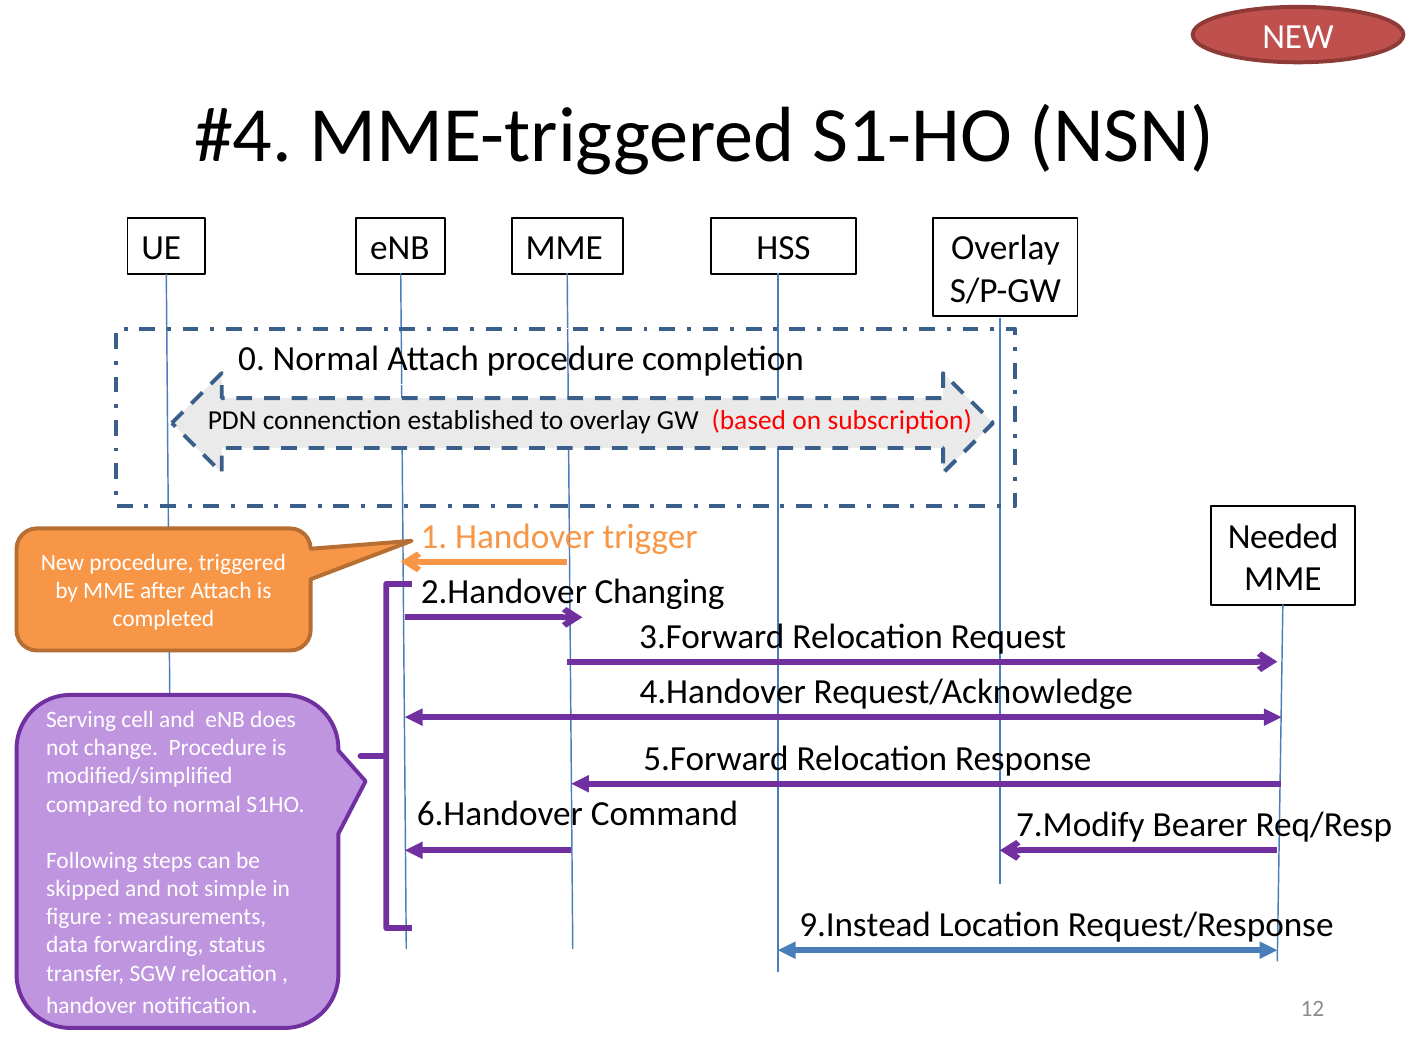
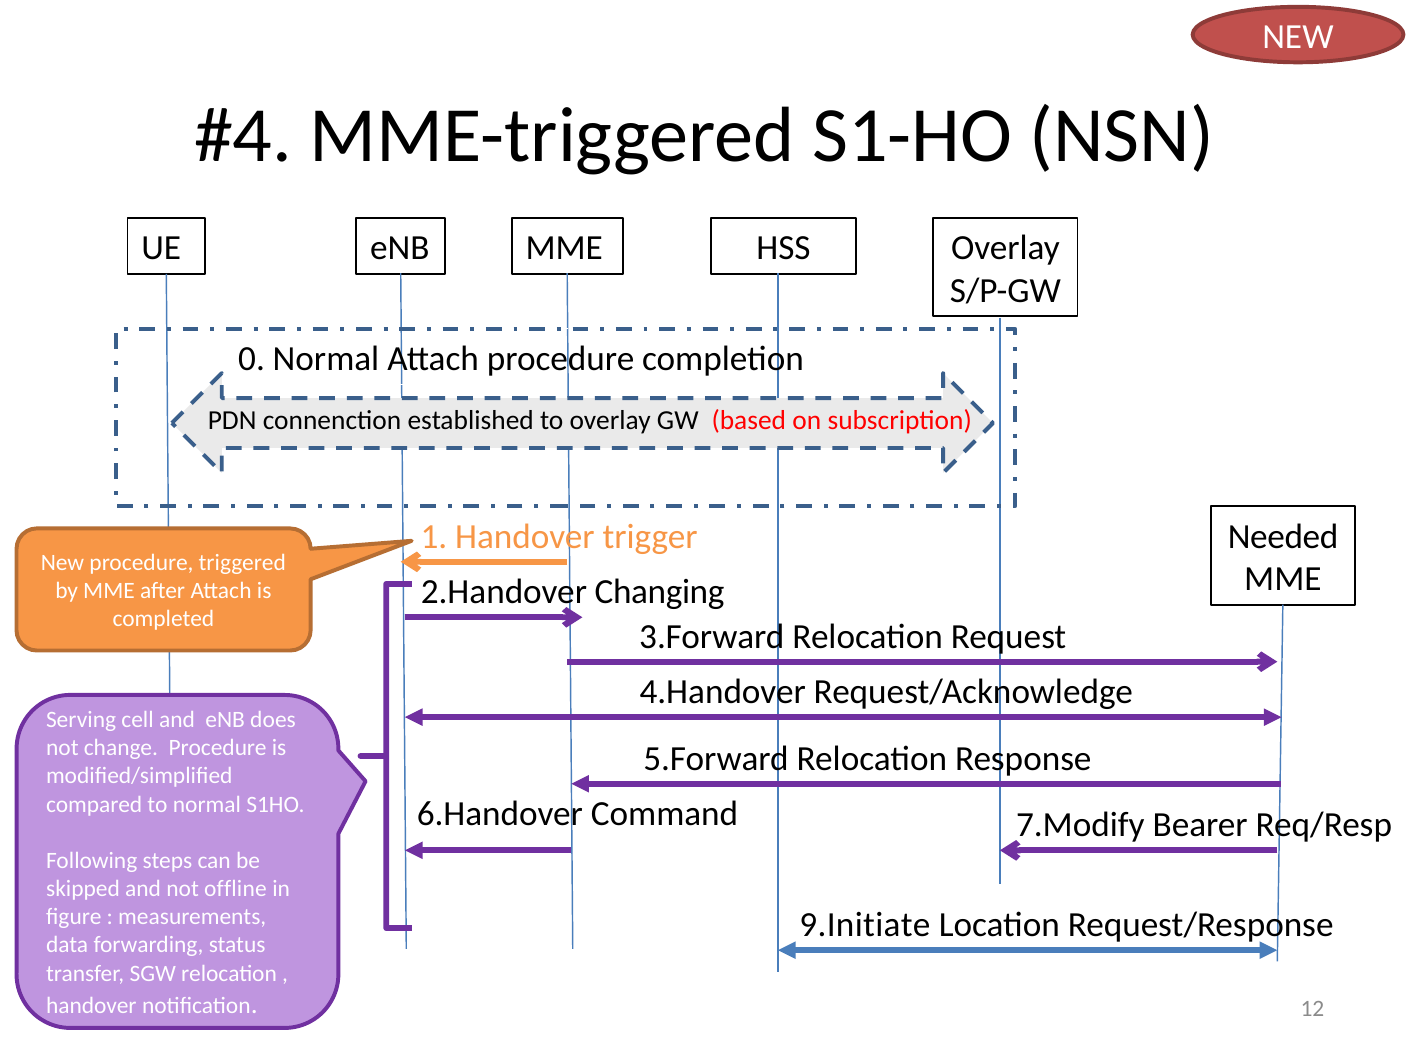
simple: simple -> offline
9.Instead: 9.Instead -> 9.Initiate
